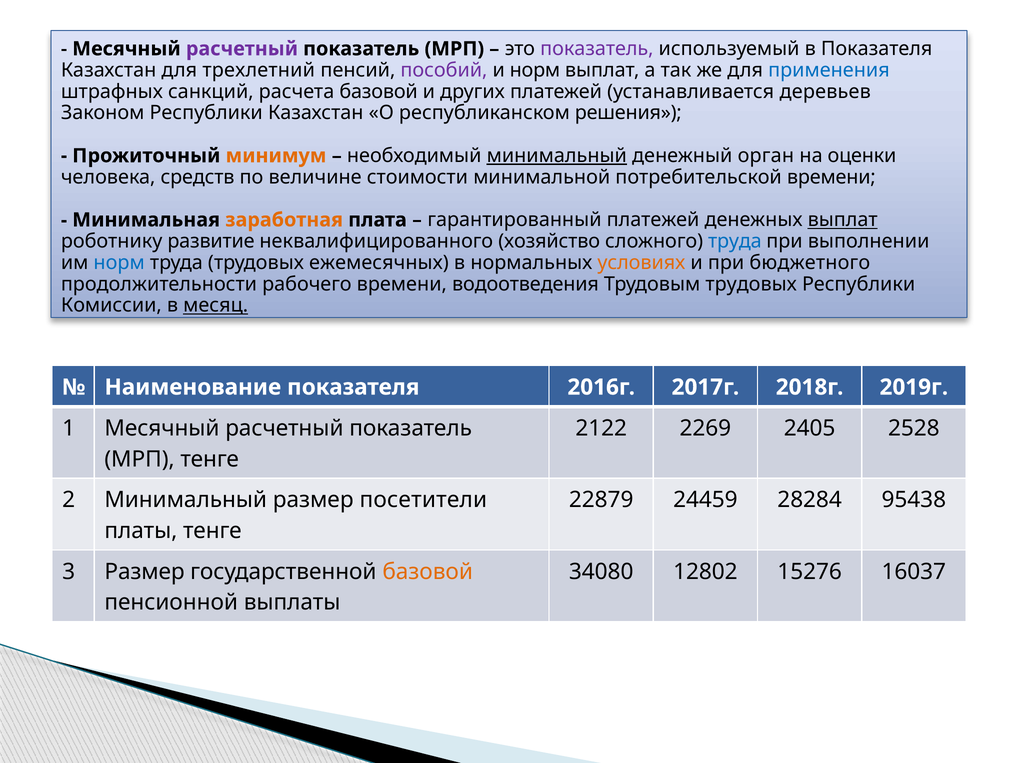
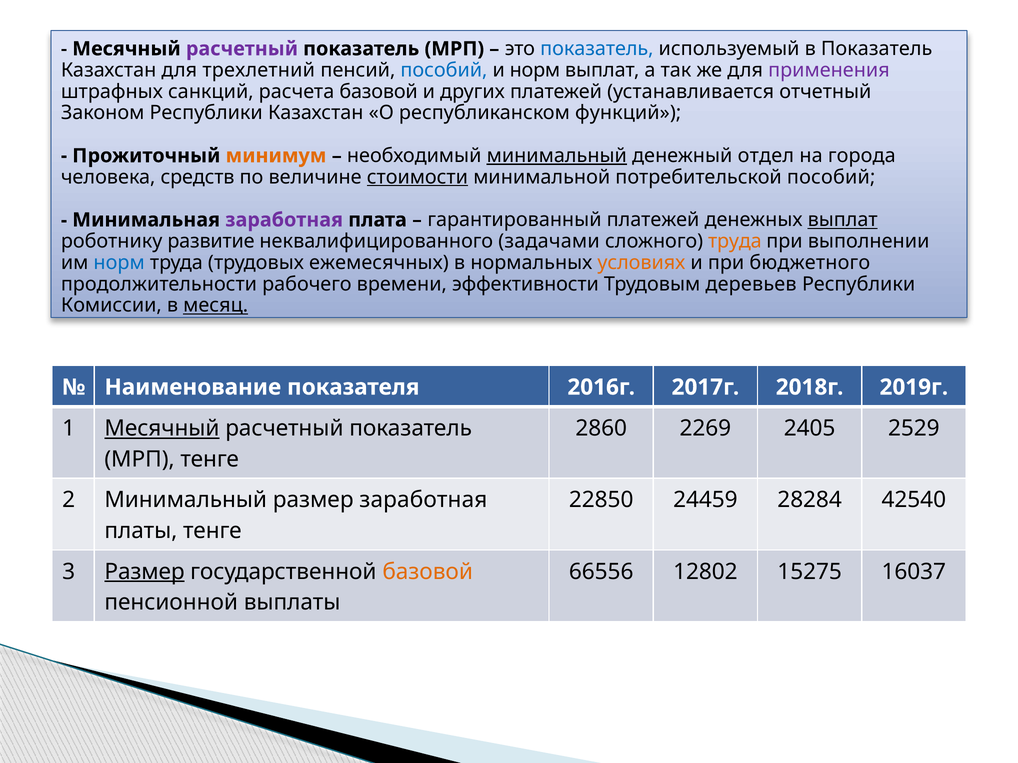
показатель at (597, 49) colour: purple -> blue
в Показателя: Показателя -> Показатель
пособий at (444, 70) colour: purple -> blue
применения colour: blue -> purple
деревьев: деревьев -> отчетный
решения: решения -> функций
орган: орган -> отдел
оценки: оценки -> города
стоимости underline: none -> present
потребительской времени: времени -> пособий
заработная at (284, 220) colour: orange -> purple
хозяйство: хозяйство -> задачами
труда at (735, 241) colour: blue -> orange
водоотведения: водоотведения -> эффективности
Трудовым трудовых: трудовых -> деревьев
Месячный at (162, 429) underline: none -> present
2122: 2122 -> 2860
2528: 2528 -> 2529
размер посетители: посетители -> заработная
22879: 22879 -> 22850
95438: 95438 -> 42540
Размер at (145, 572) underline: none -> present
34080: 34080 -> 66556
15276: 15276 -> 15275
